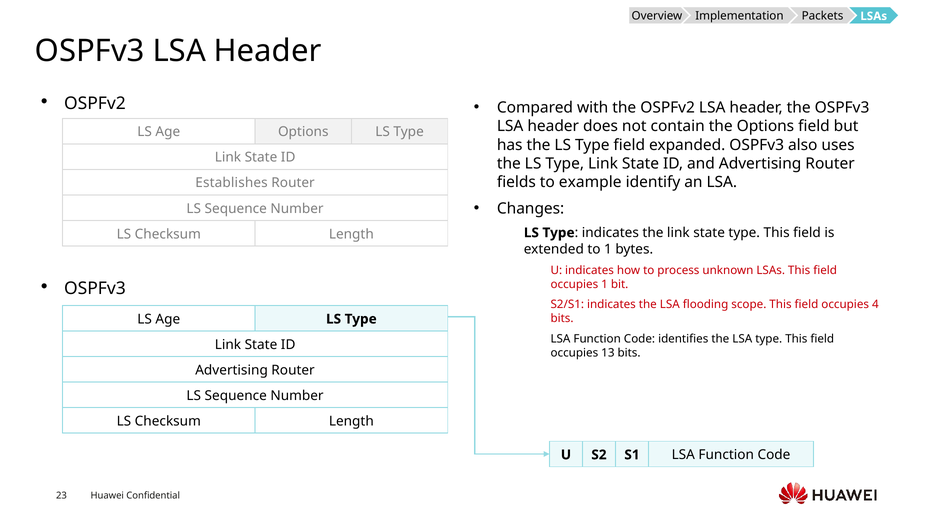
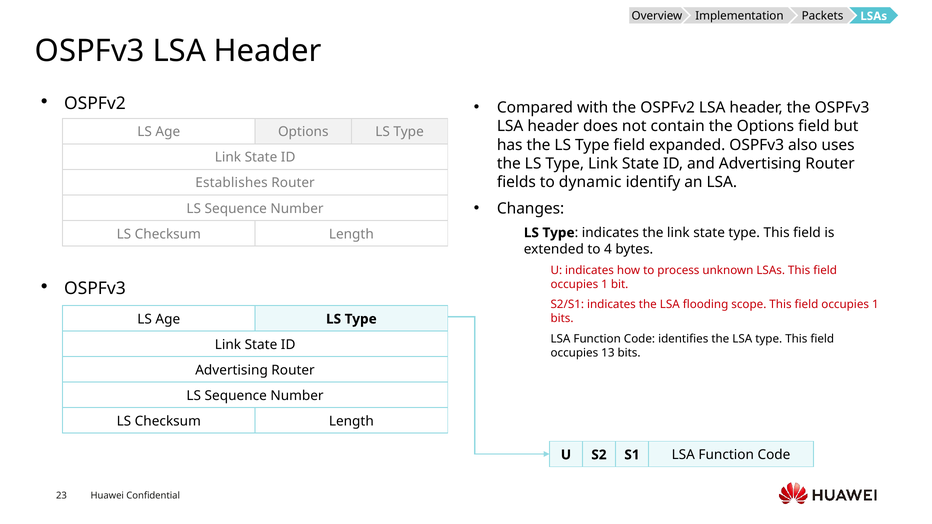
example: example -> dynamic
to 1: 1 -> 4
4 at (875, 305): 4 -> 1
